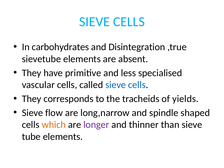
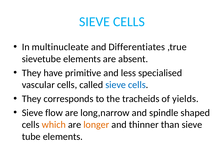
carbohydrates: carbohydrates -> multinucleate
Disintegration: Disintegration -> Differentiates
longer colour: purple -> orange
